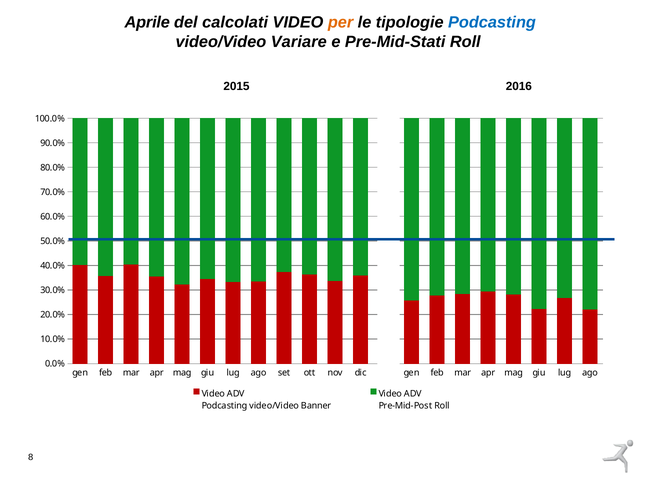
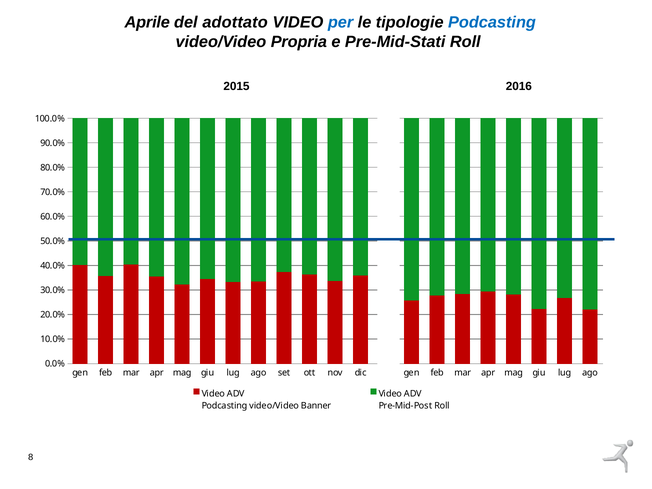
calcolati: calcolati -> adottato
per colour: orange -> blue
Variare: Variare -> Propria
